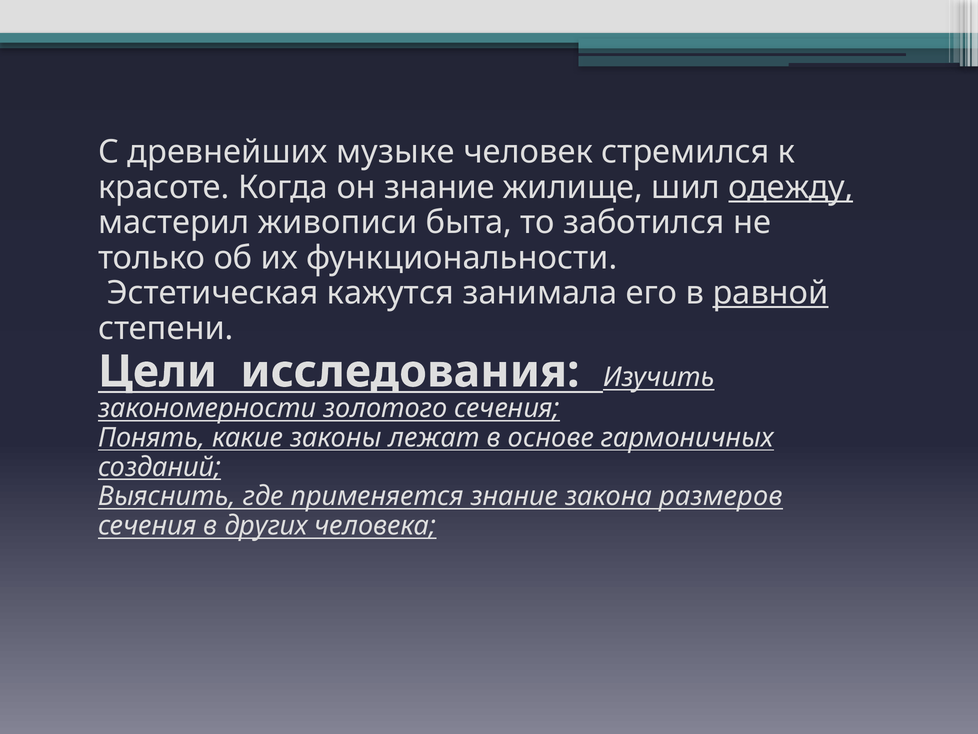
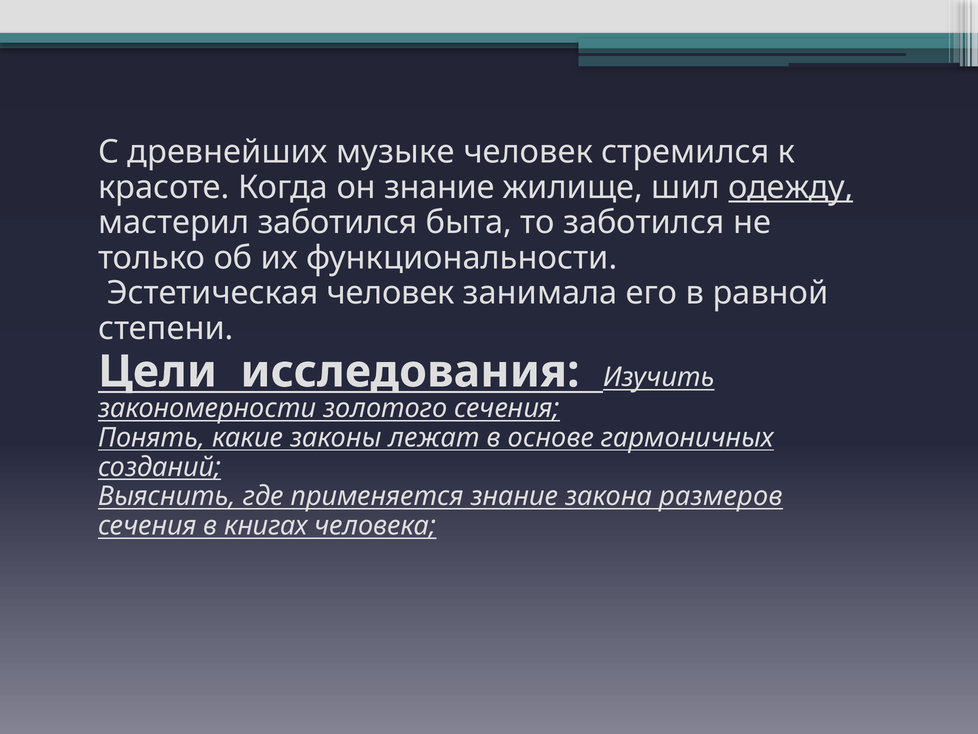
мастерил живописи: живописи -> заботился
Эстетическая кажутся: кажутся -> человек
равной underline: present -> none
других: других -> книгах
